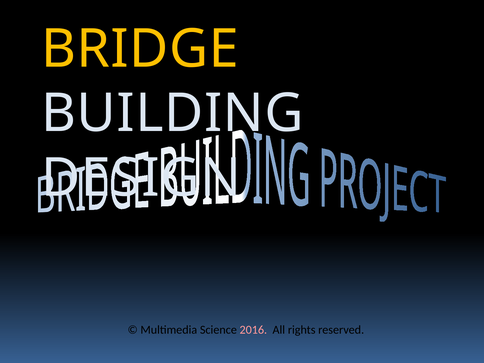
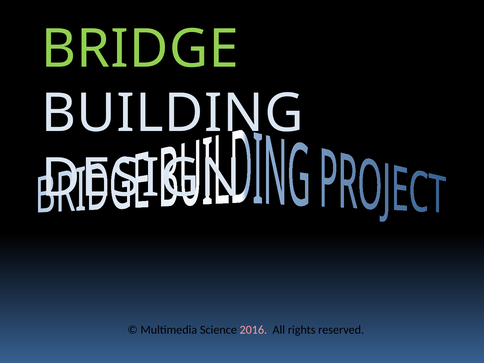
BRIDGE colour: yellow -> light green
